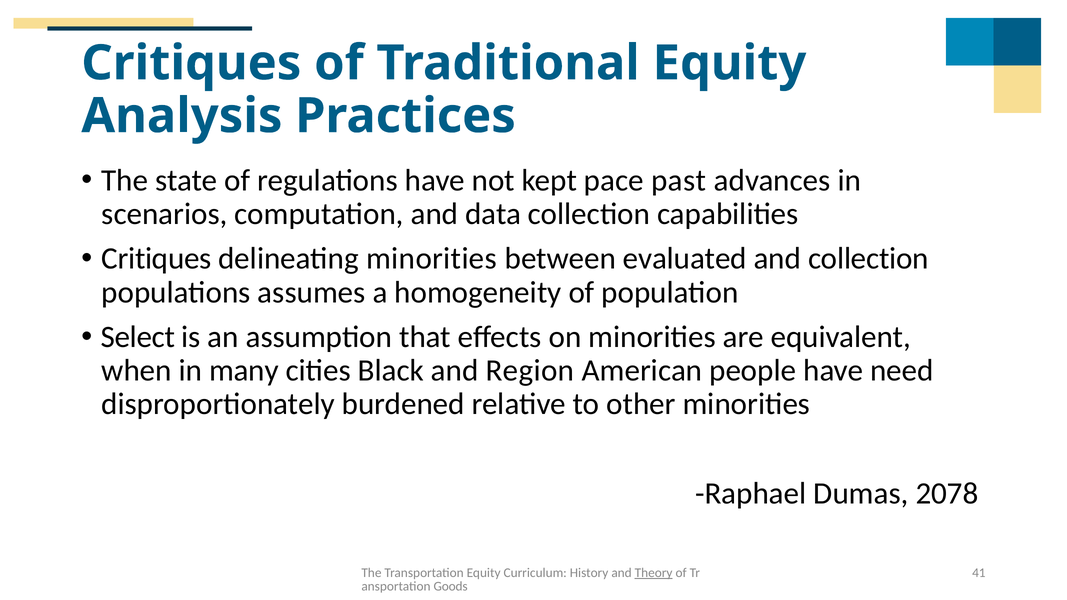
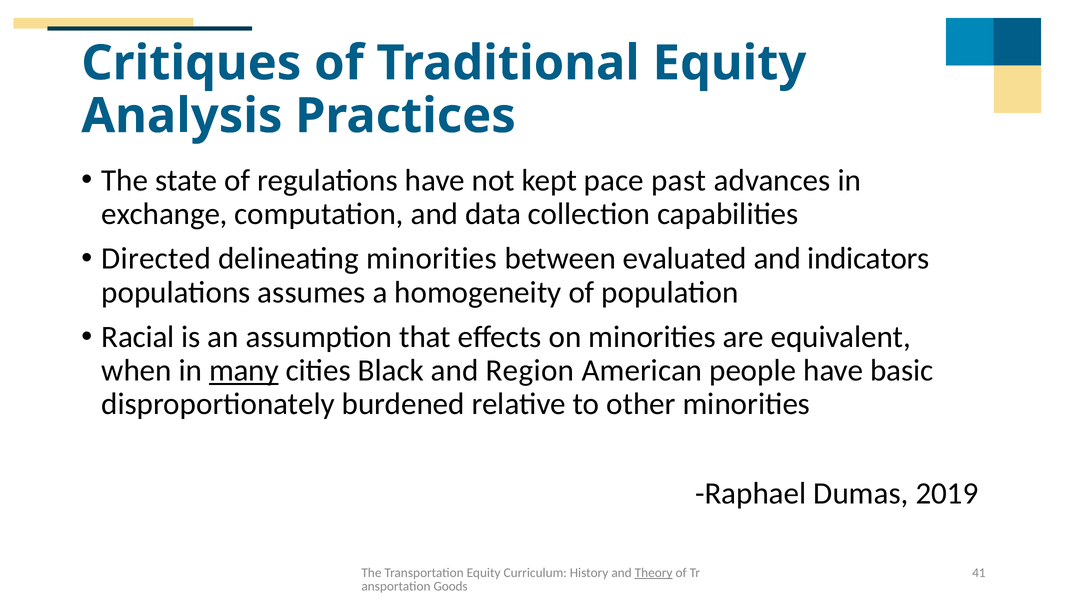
scenarios: scenarios -> exchange
Critiques at (156, 259): Critiques -> Directed
and collection: collection -> indicators
Select: Select -> Racial
many underline: none -> present
need: need -> basic
2078: 2078 -> 2019
